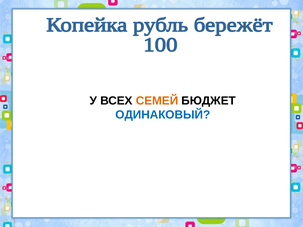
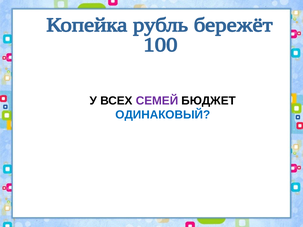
СЕМЕЙ colour: orange -> purple
